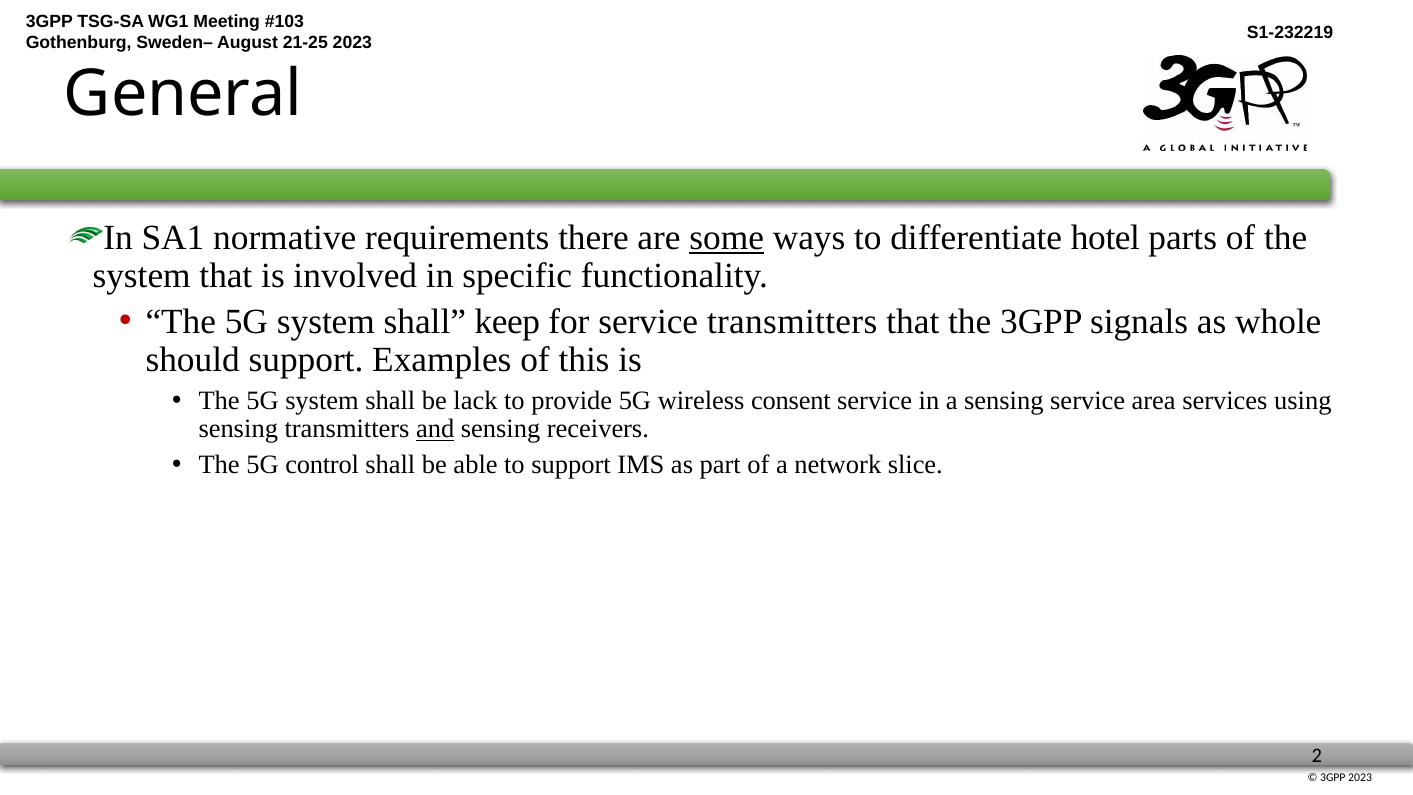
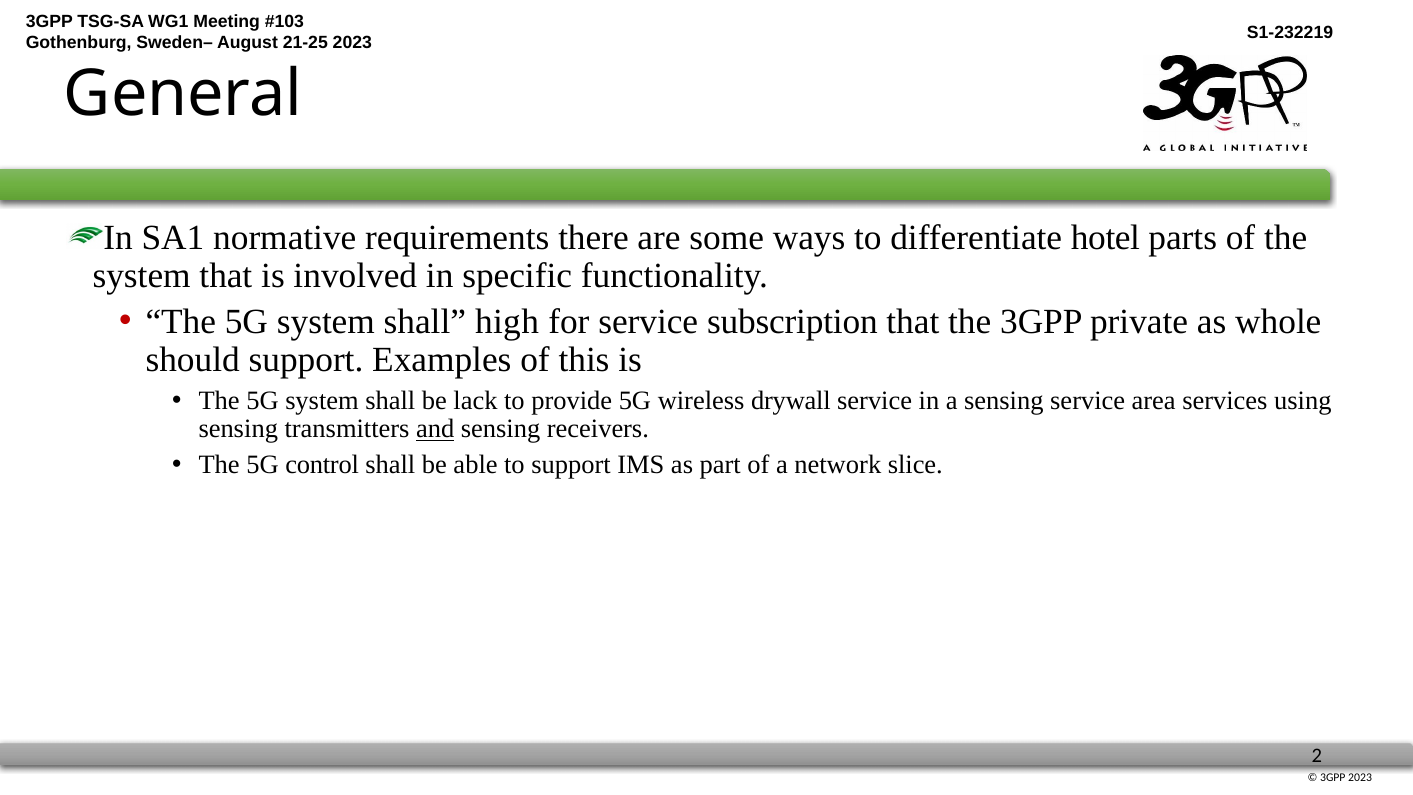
some underline: present -> none
keep: keep -> high
service transmitters: transmitters -> subscription
signals: signals -> private
consent: consent -> drywall
